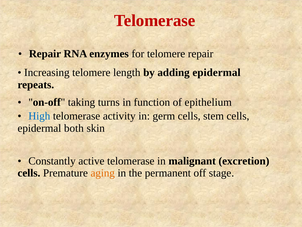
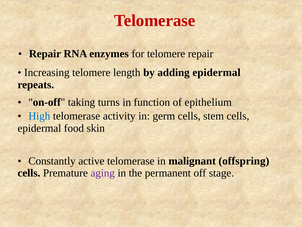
both: both -> food
excretion: excretion -> offspring
aging colour: orange -> purple
